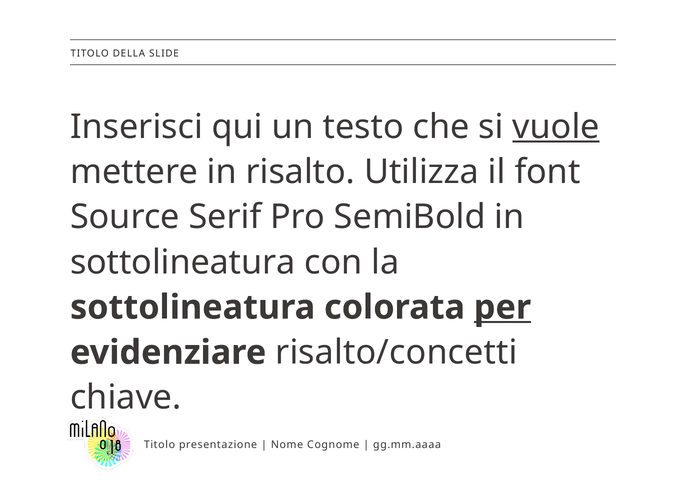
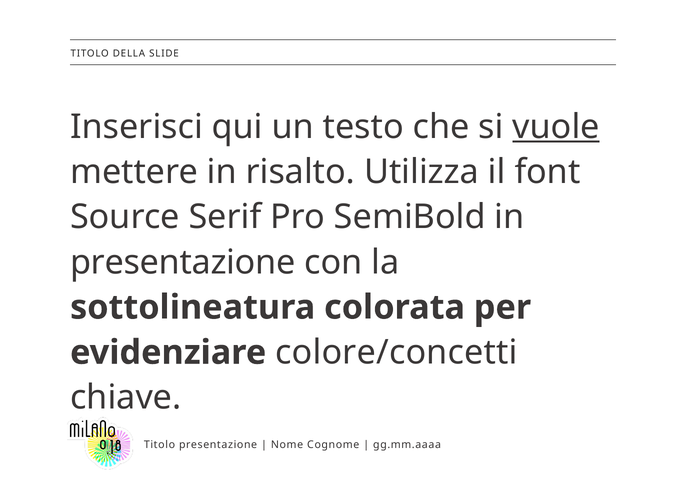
sottolineatura at (183, 262): sottolineatura -> presentazione
per underline: present -> none
risalto/concetti: risalto/concetti -> colore/concetti
